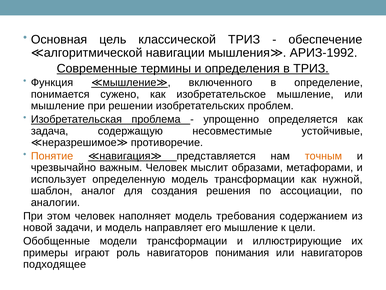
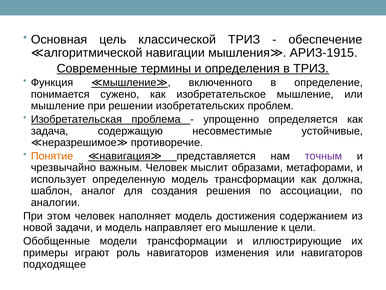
АРИЗ-1992: АРИЗ-1992 -> АРИЗ-1915
точным colour: orange -> purple
нужной: нужной -> должна
требования: требования -> достижения
понимания: понимания -> изменения
